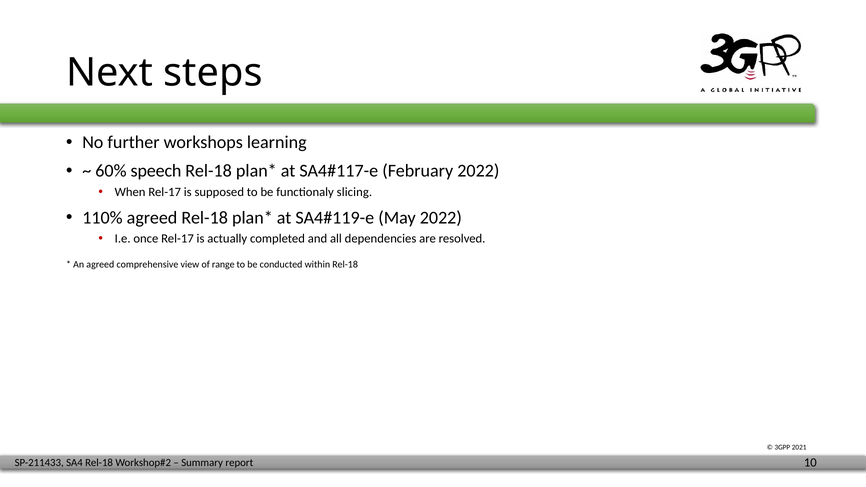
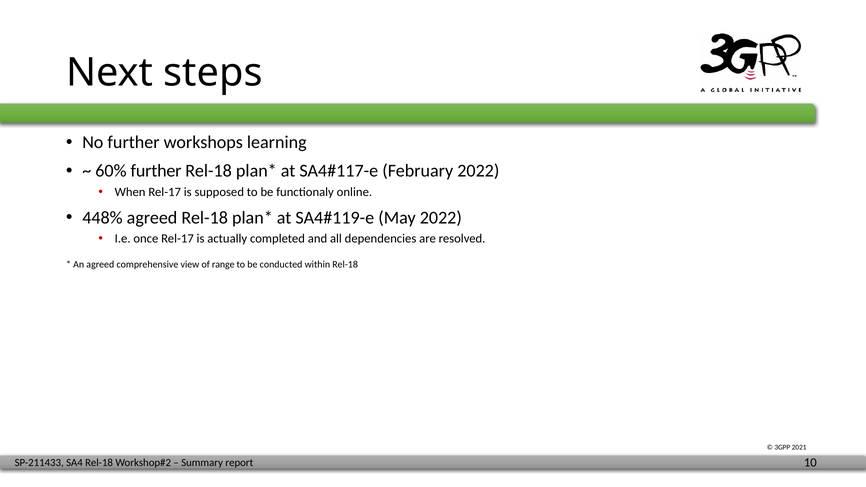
60% speech: speech -> further
slicing: slicing -> online
110%: 110% -> 448%
